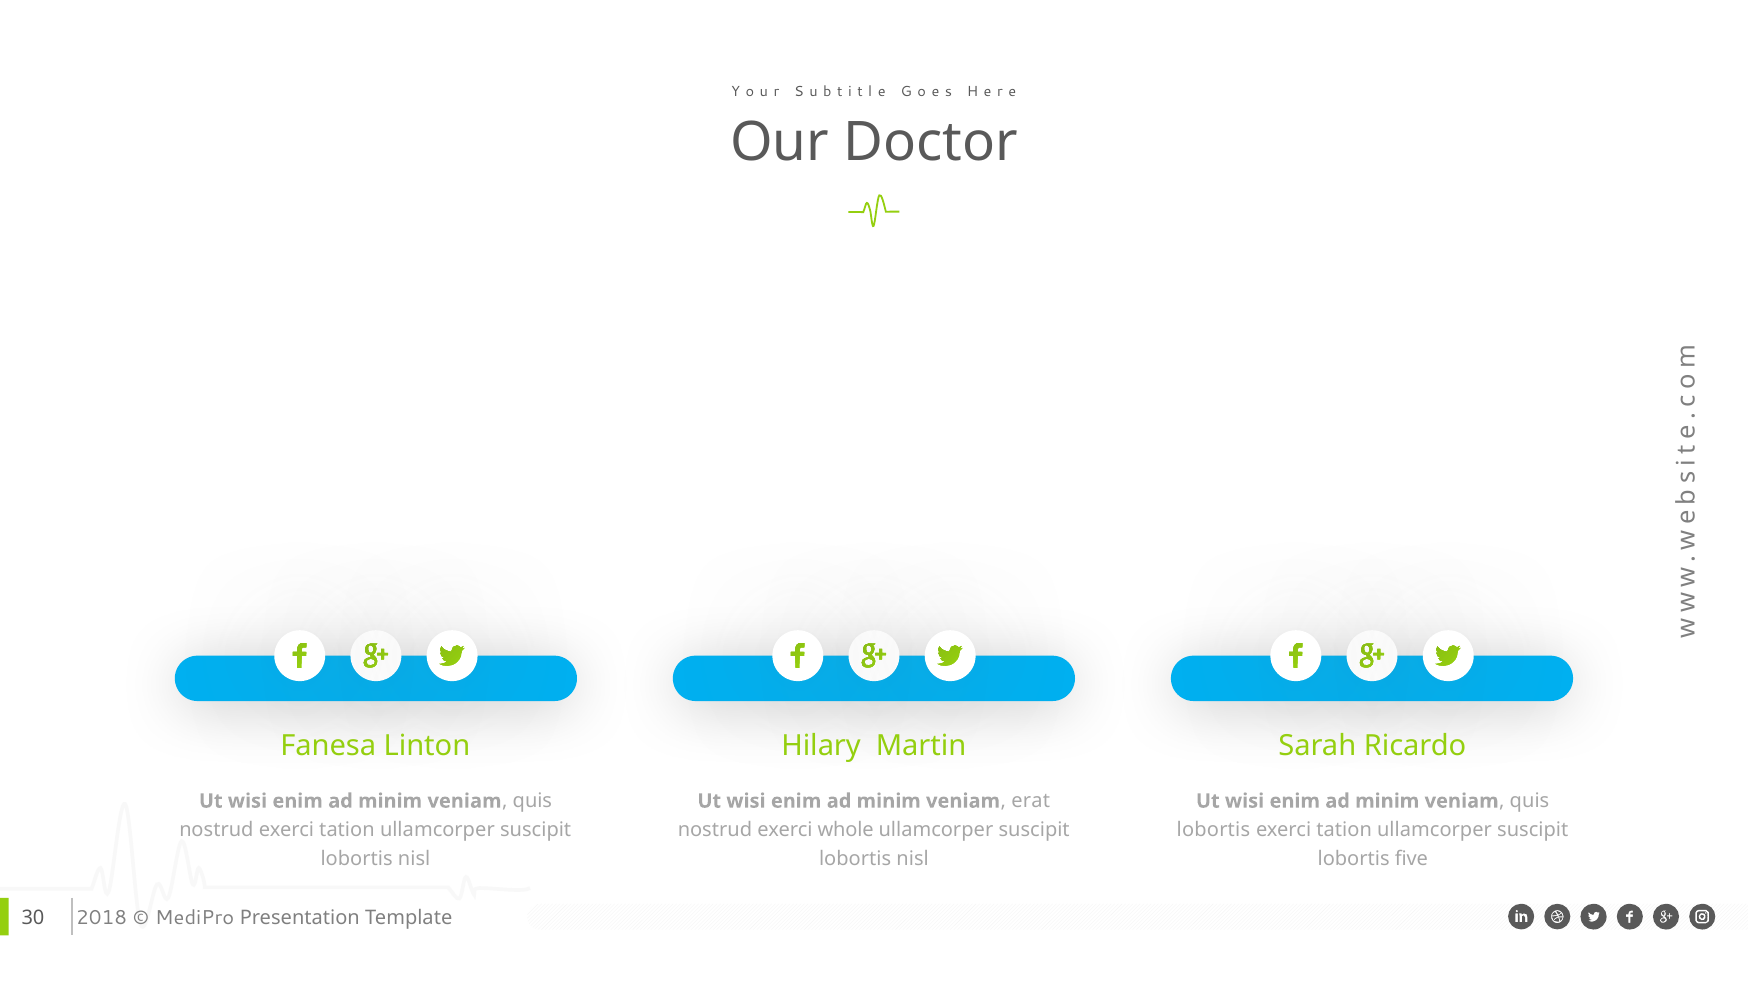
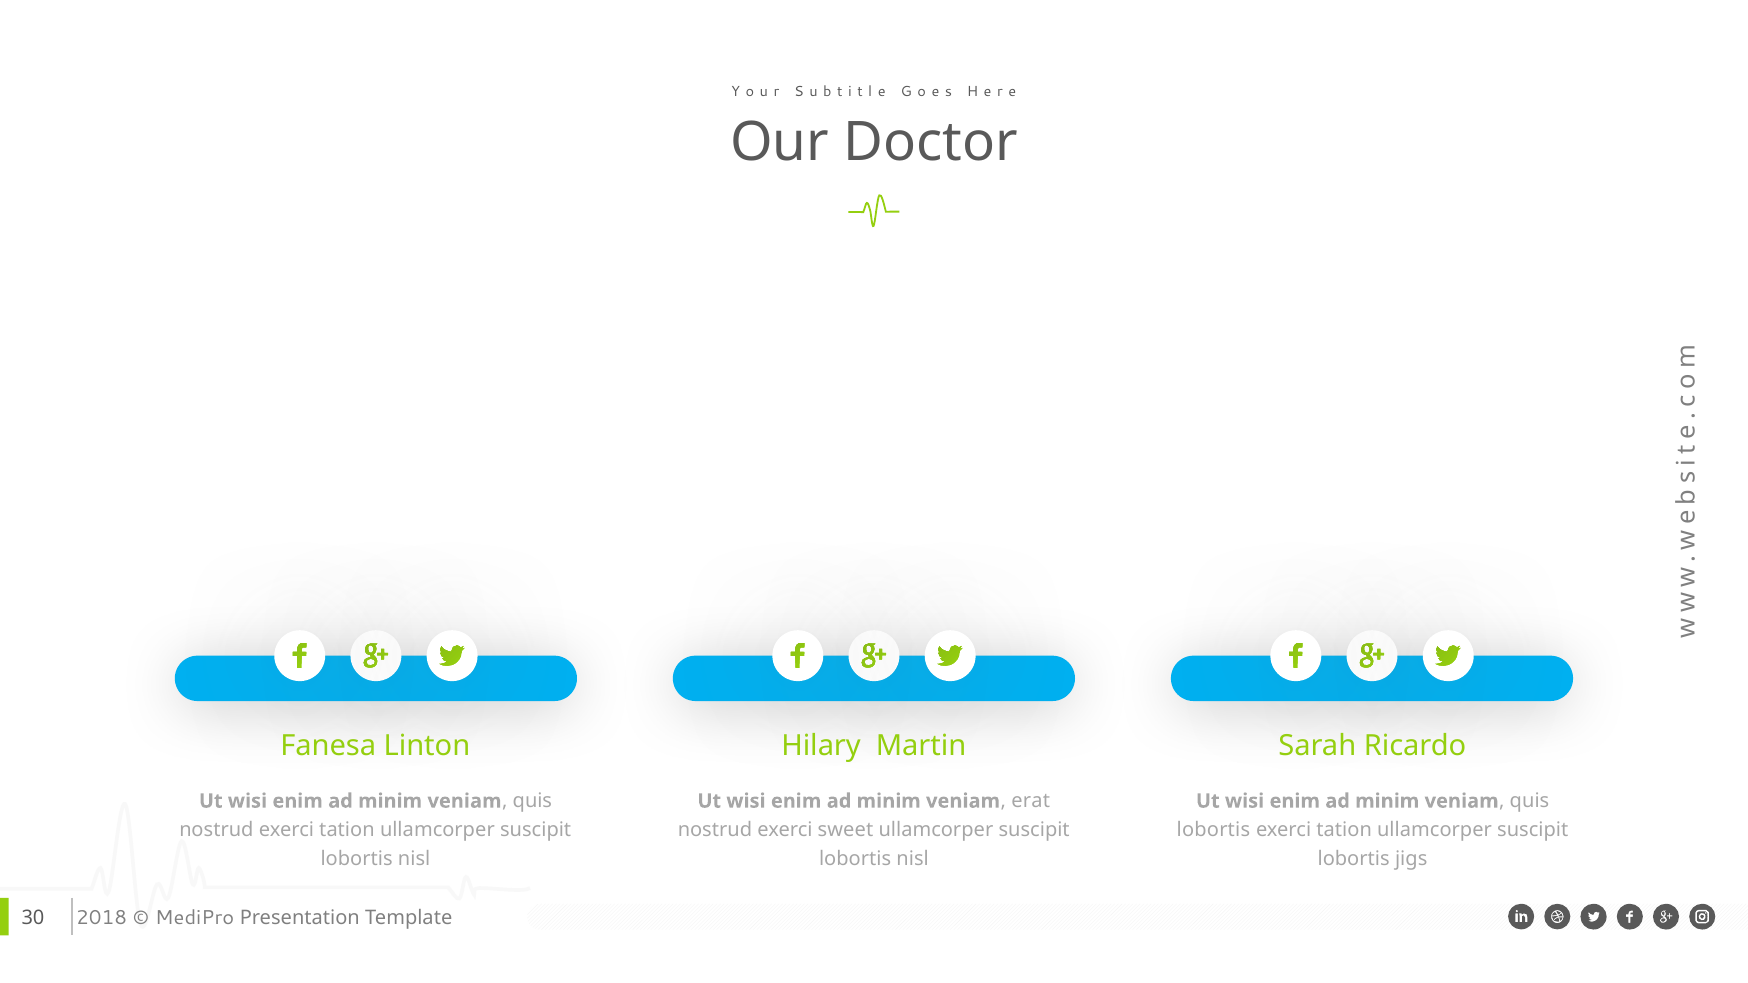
whole: whole -> sweet
five: five -> jigs
